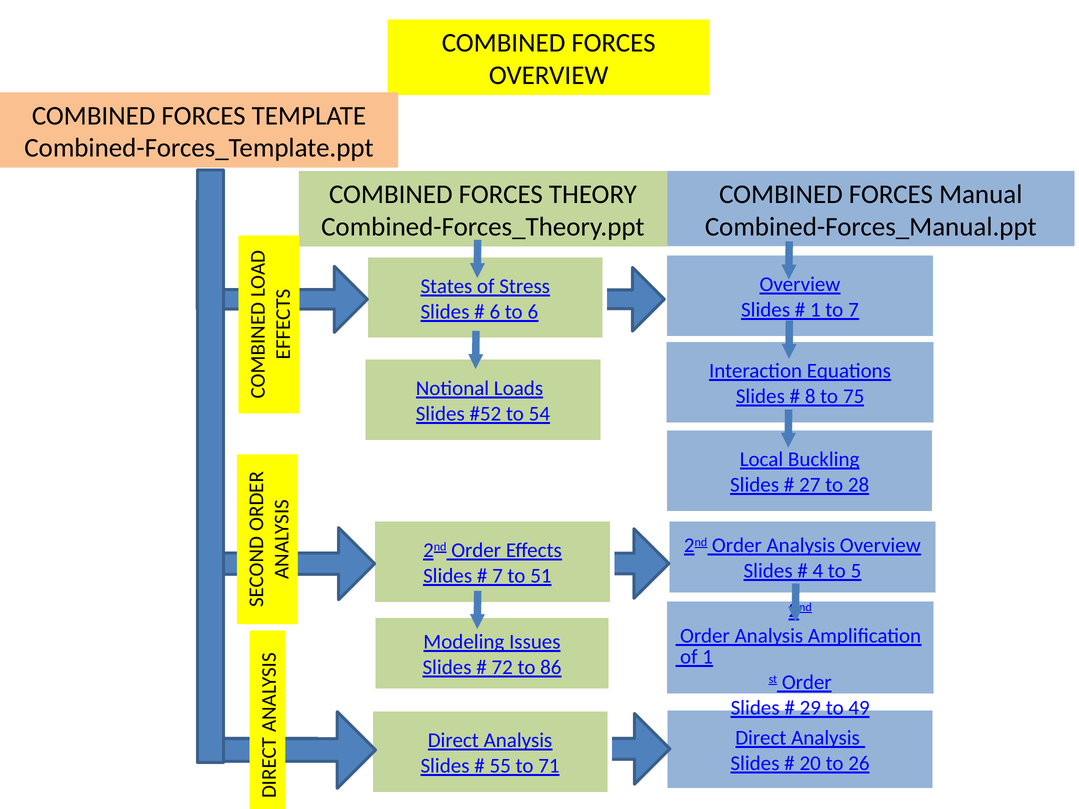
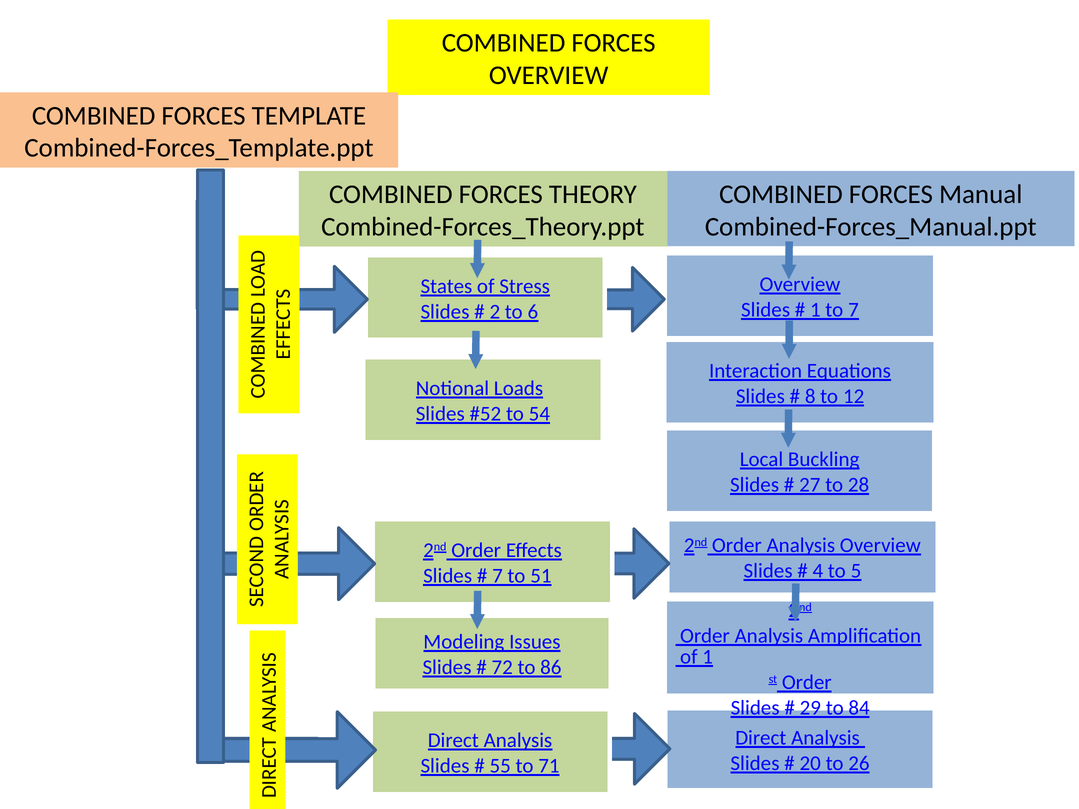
6 at (495, 312): 6 -> 2
75: 75 -> 12
49: 49 -> 84
